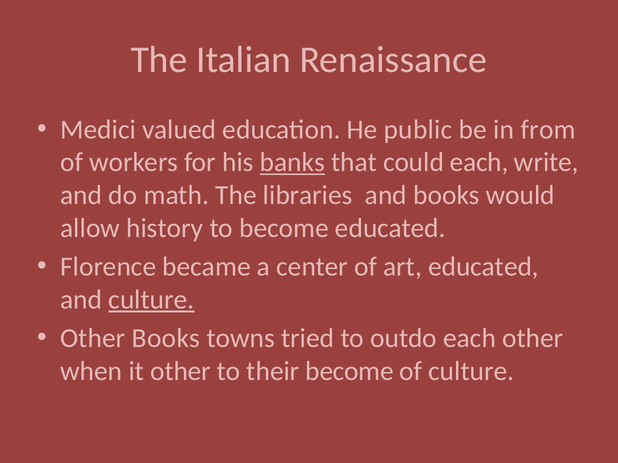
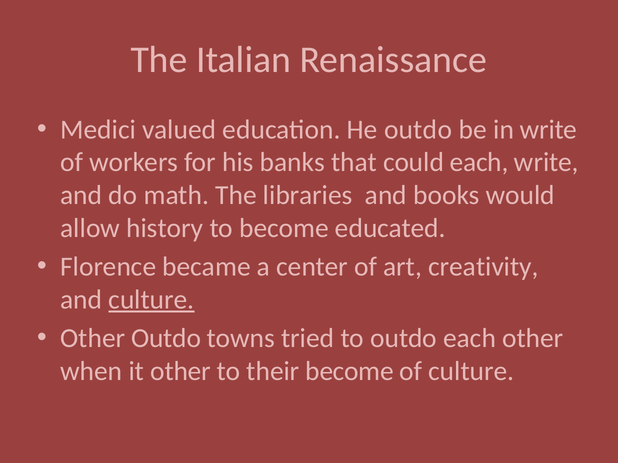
He public: public -> outdo
in from: from -> write
banks underline: present -> none
art educated: educated -> creativity
Other Books: Books -> Outdo
